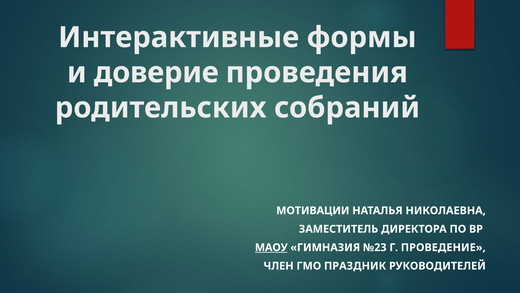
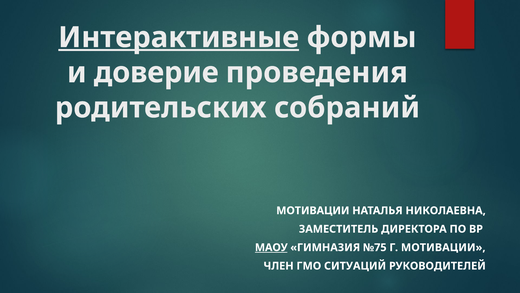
Интерактивные underline: none -> present
№23: №23 -> №75
Г ПРОВЕДЕНИЕ: ПРОВЕДЕНИЕ -> МОТИВАЦИИ
ПРАЗДНИК: ПРАЗДНИК -> СИТУАЦИЙ
